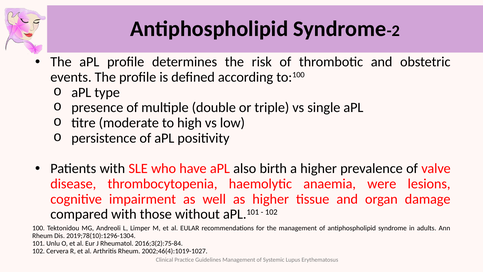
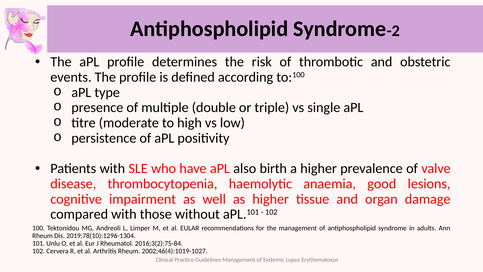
were: were -> good
